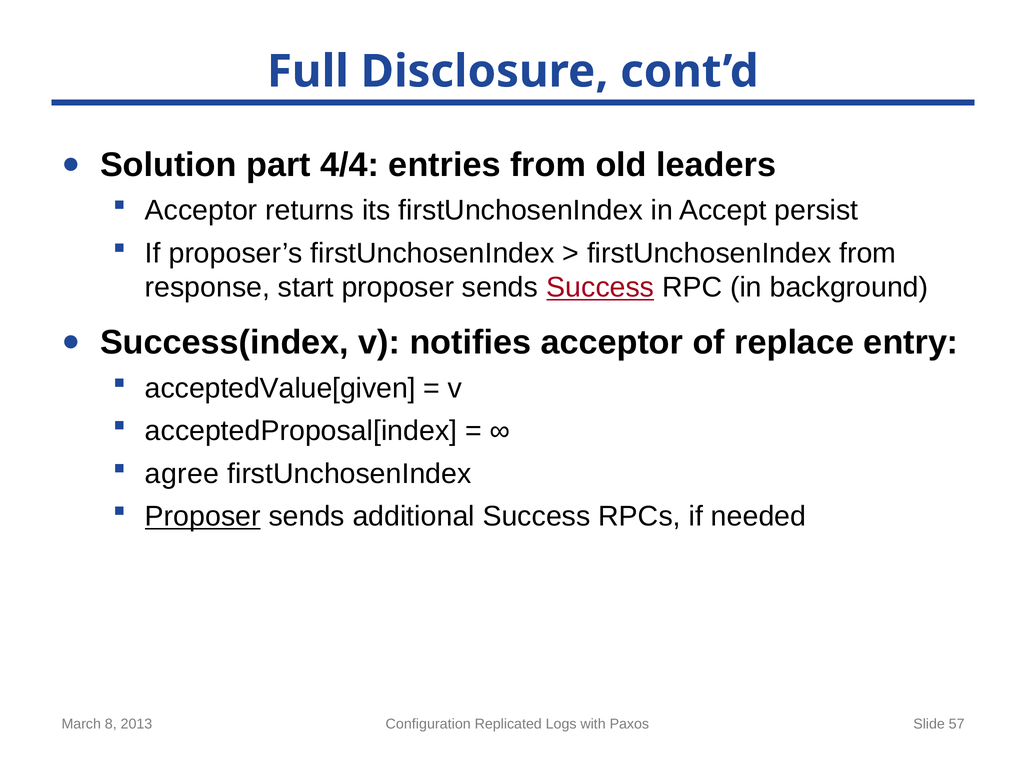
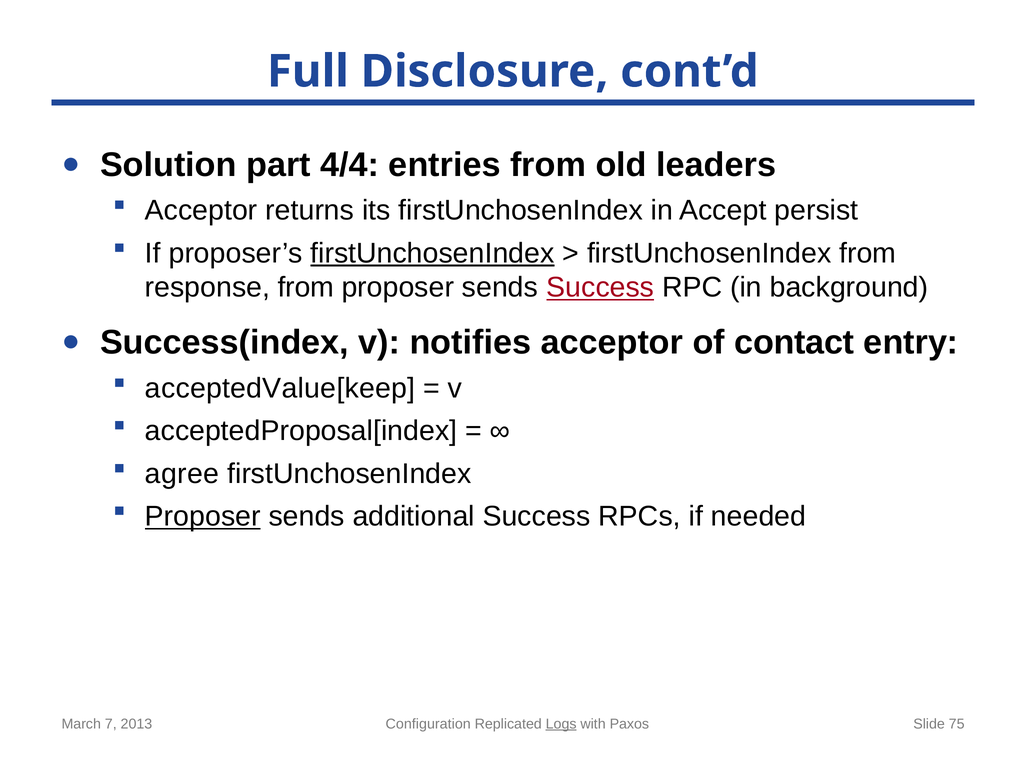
firstUnchosenIndex at (432, 253) underline: none -> present
response start: start -> from
replace: replace -> contact
acceptedValue[given: acceptedValue[given -> acceptedValue[keep
8: 8 -> 7
Logs underline: none -> present
57: 57 -> 75
